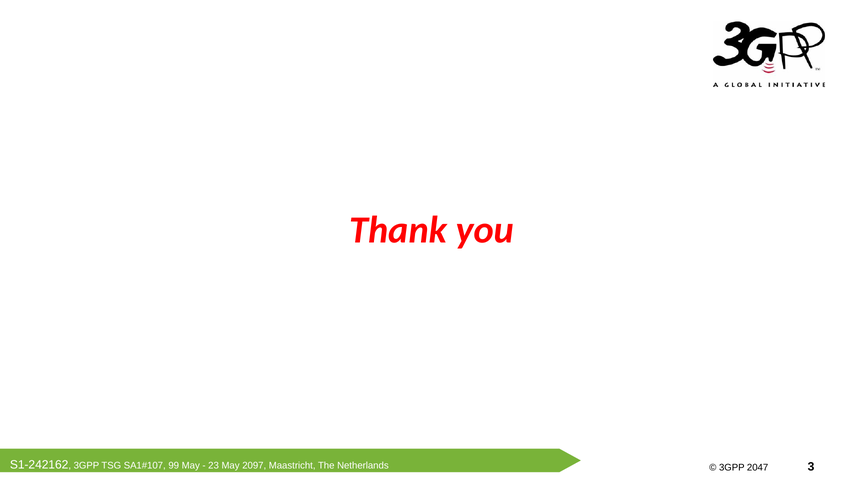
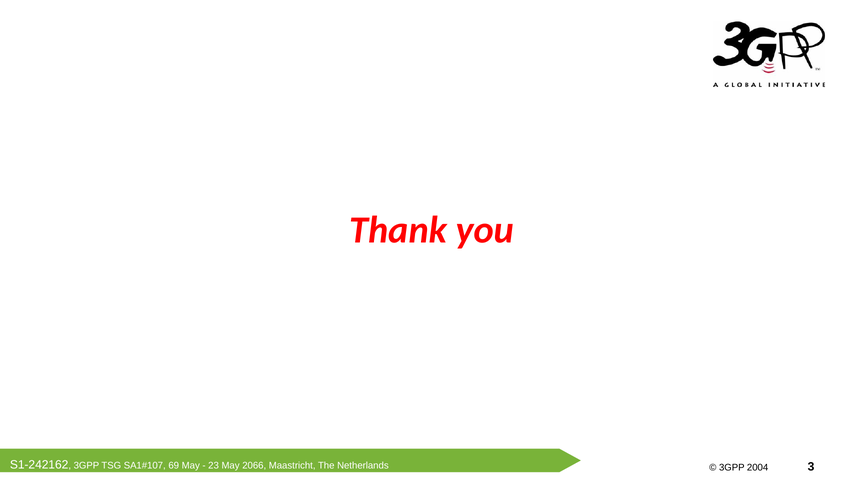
99: 99 -> 69
2097: 2097 -> 2066
2047: 2047 -> 2004
